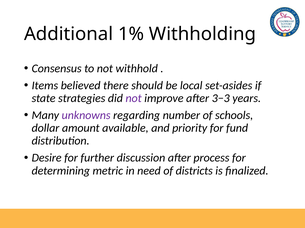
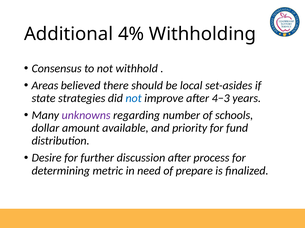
1%: 1% -> 4%
Items: Items -> Areas
not at (134, 99) colour: purple -> blue
3−3: 3−3 -> 4−3
districts: districts -> prepare
